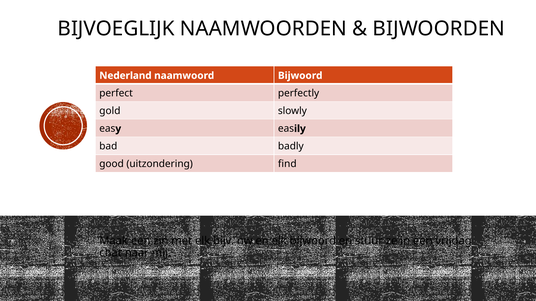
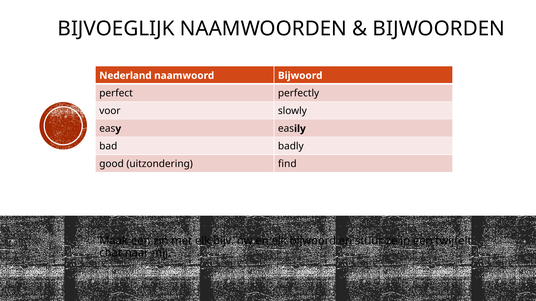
gold: gold -> voor
vrijdag: vrijdag -> twijfelt
